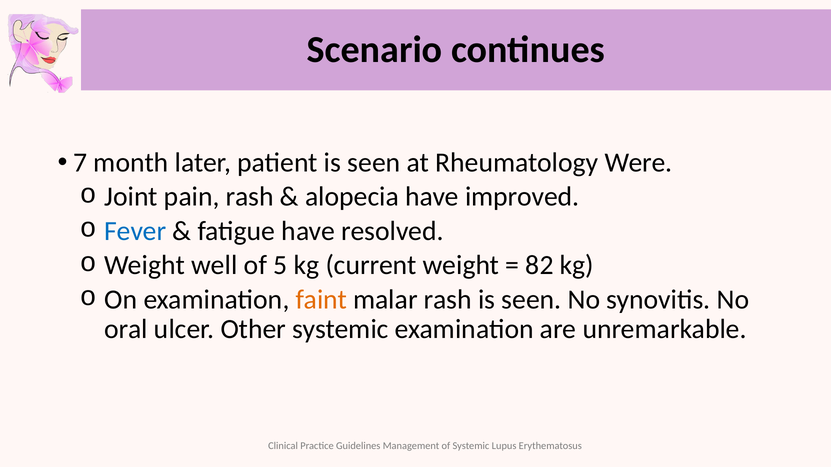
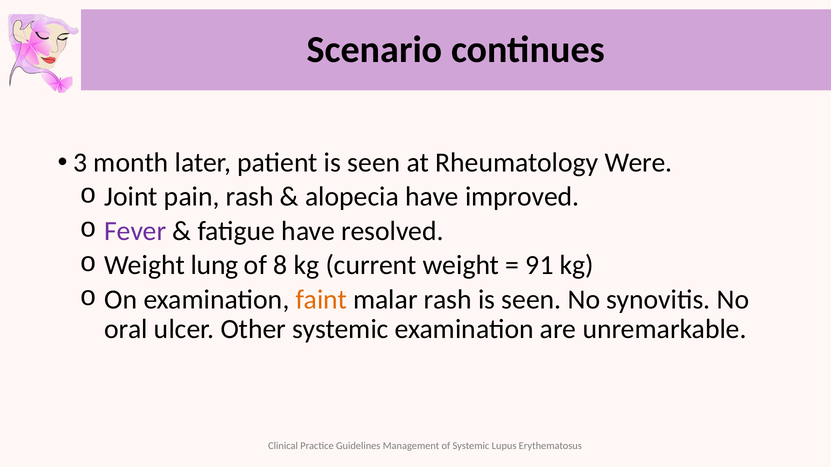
7: 7 -> 3
Fever colour: blue -> purple
well: well -> lung
5: 5 -> 8
82: 82 -> 91
